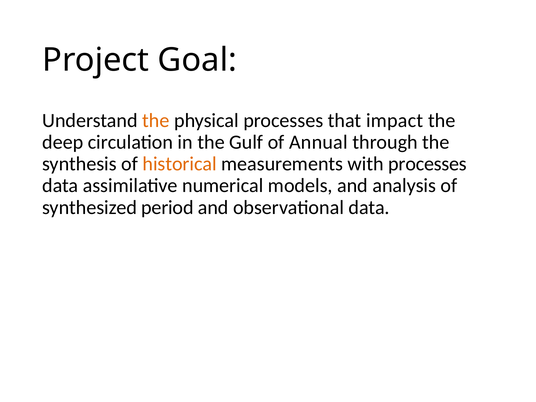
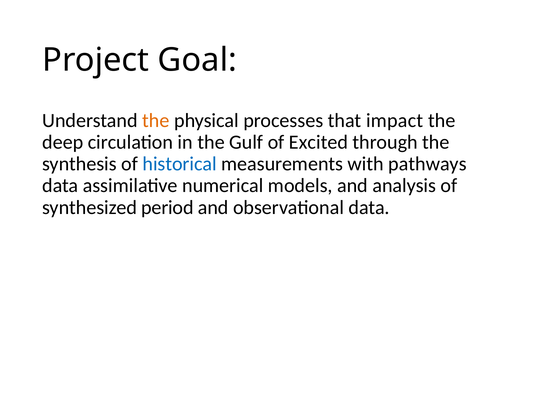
Annual: Annual -> Excited
historical colour: orange -> blue
with processes: processes -> pathways
